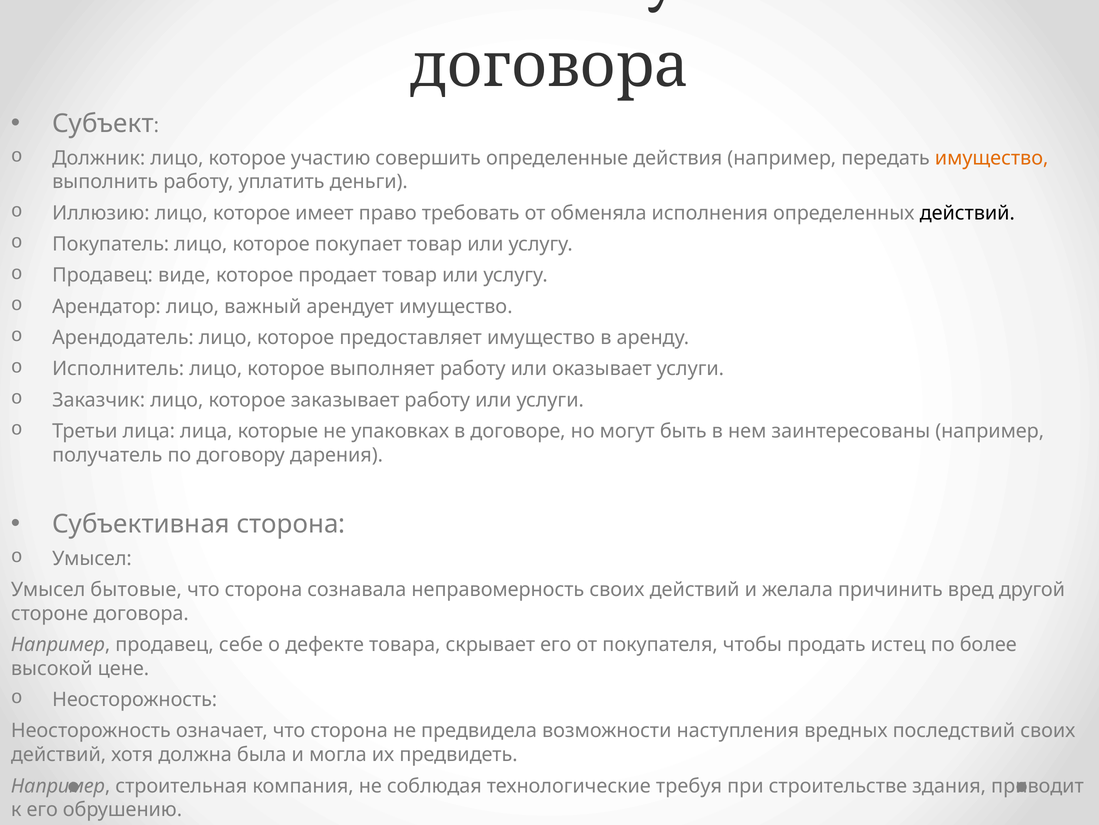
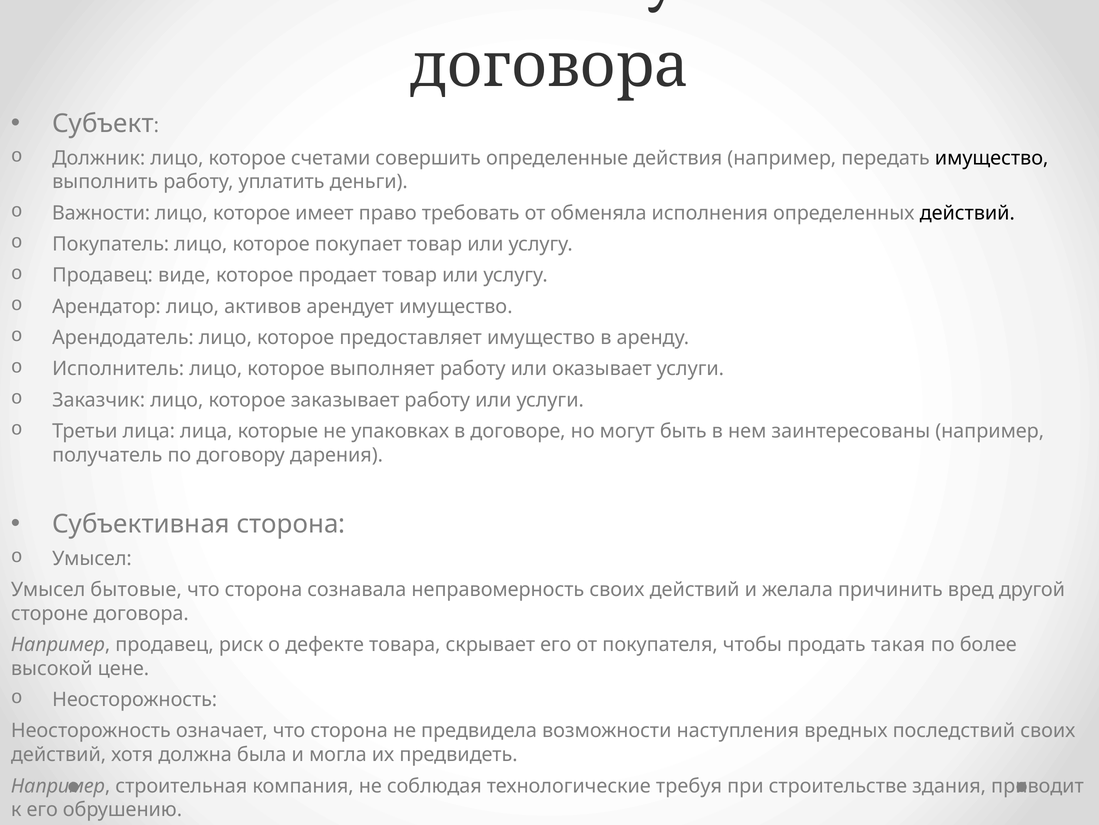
участию: участию -> счетами
имущество at (992, 158) colour: orange -> black
Иллюзию: Иллюзию -> Важности
важный: важный -> активов
себе: себе -> риск
истец: истец -> такая
